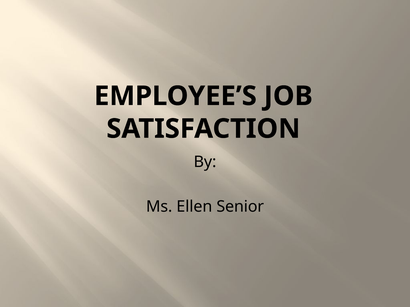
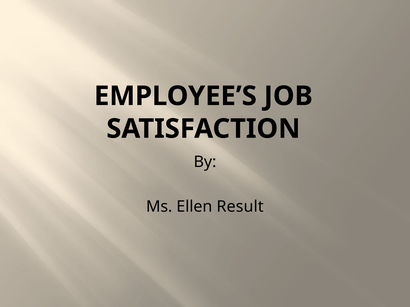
Senior: Senior -> Result
